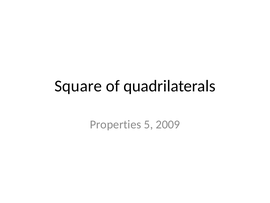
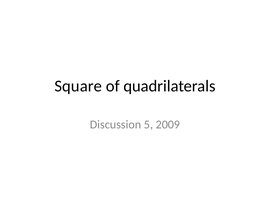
Properties: Properties -> Discussion
